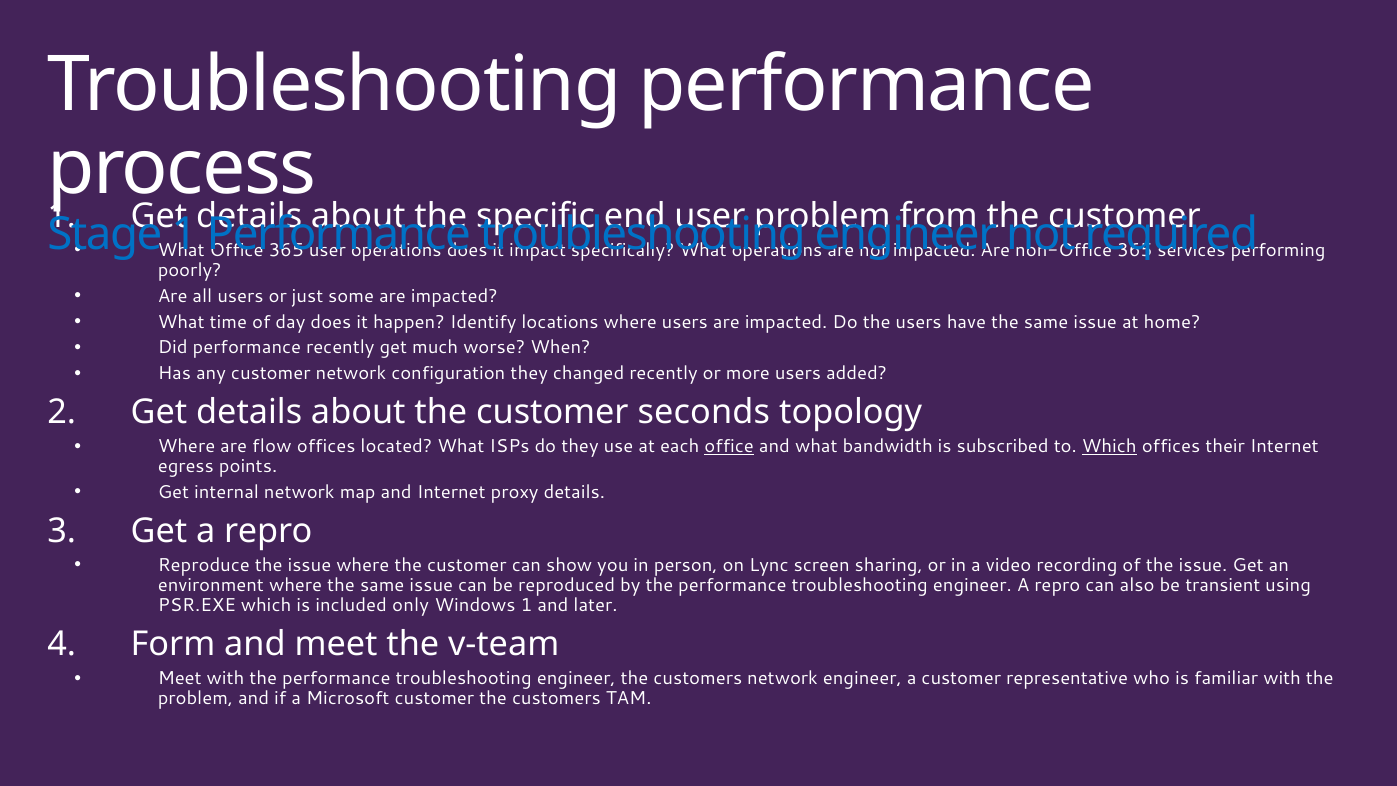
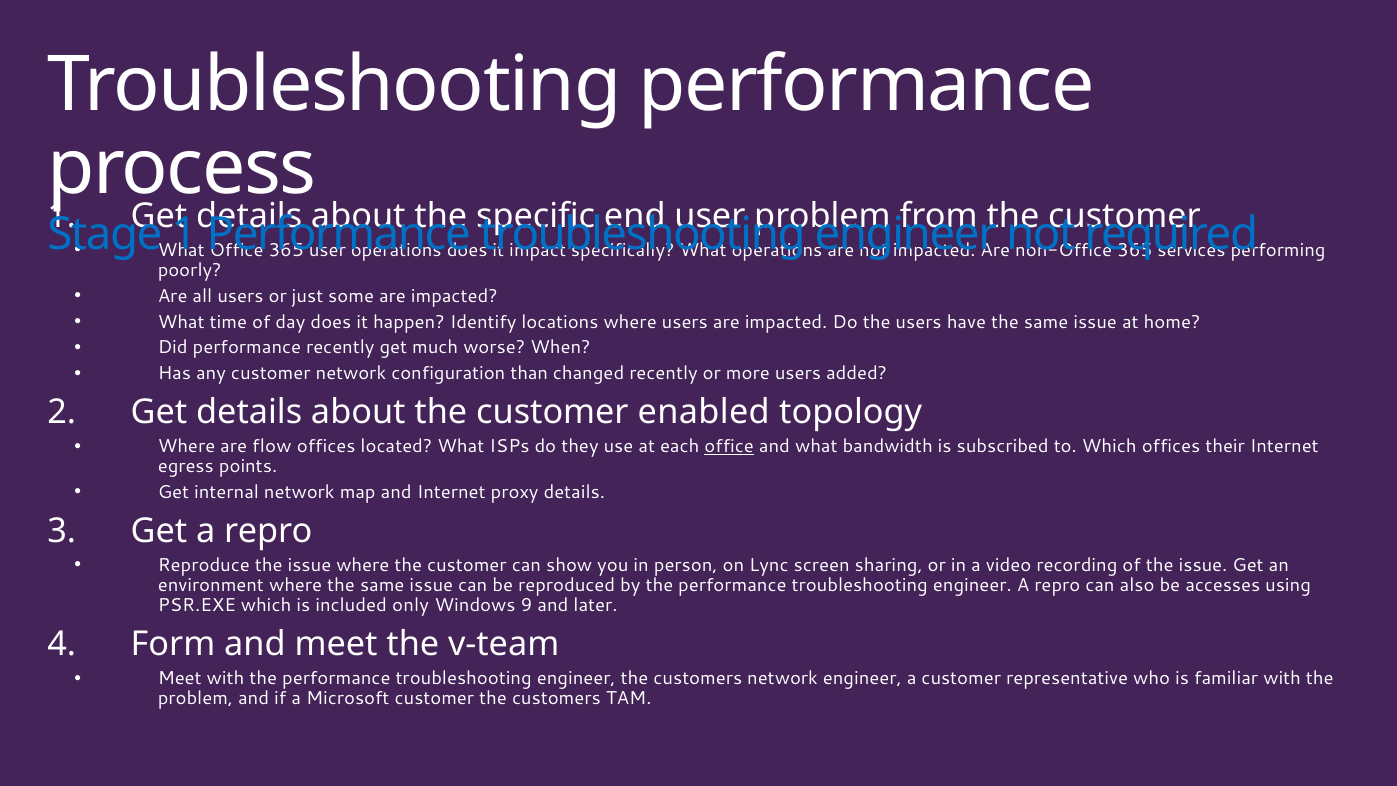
configuration they: they -> than
seconds: seconds -> enabled
Which at (1109, 446) underline: present -> none
transient: transient -> accesses
Windows 1: 1 -> 9
